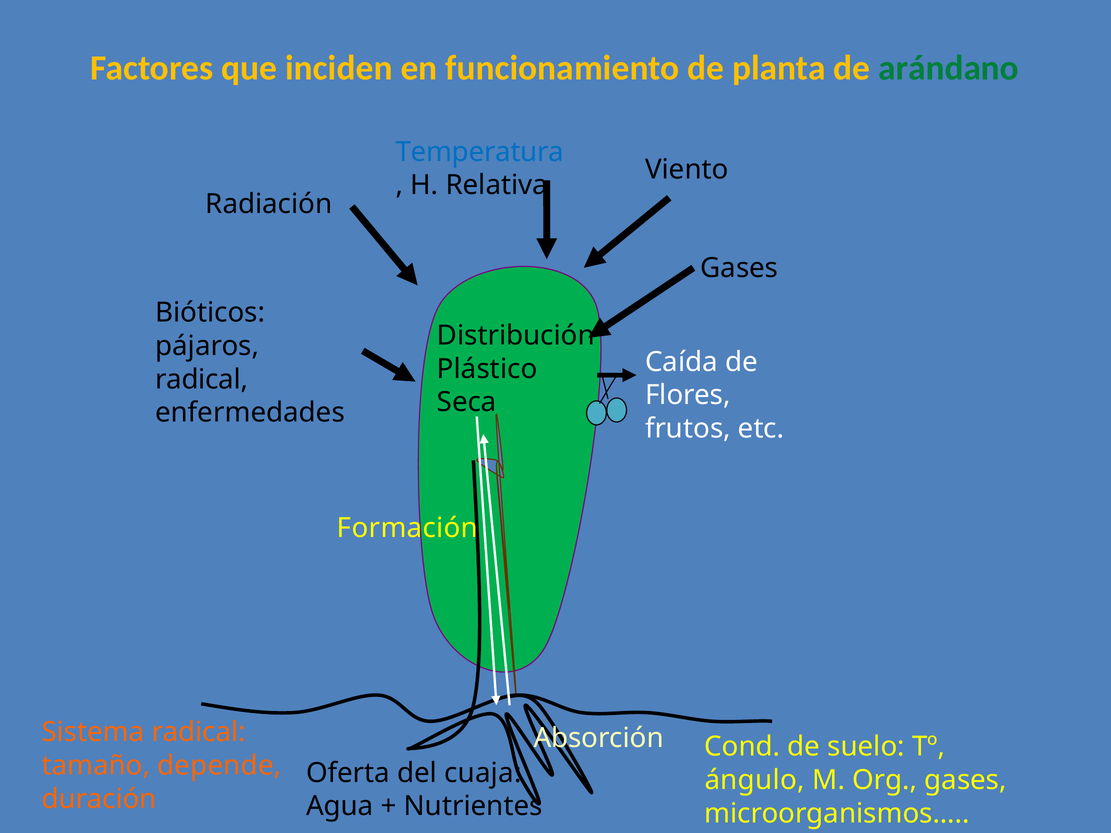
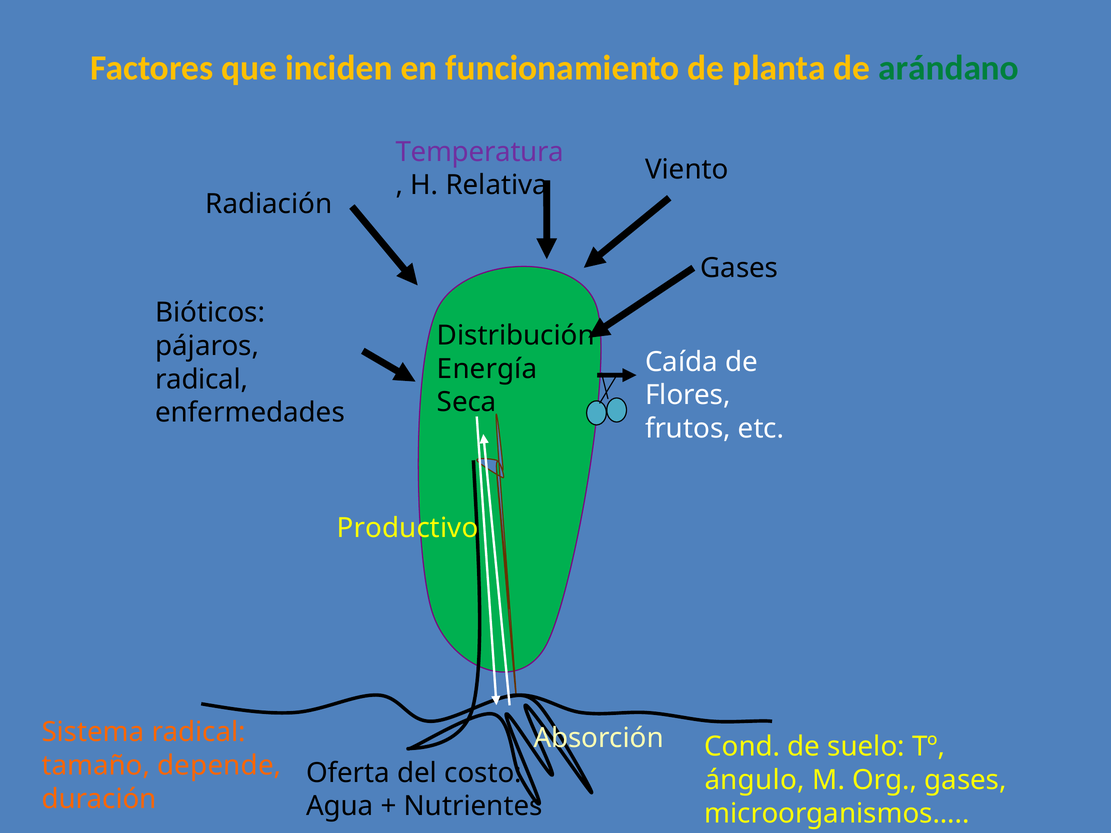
Temperatura colour: blue -> purple
Plástico: Plástico -> Energía
Formación: Formación -> Productivo
cuaja: cuaja -> costo
